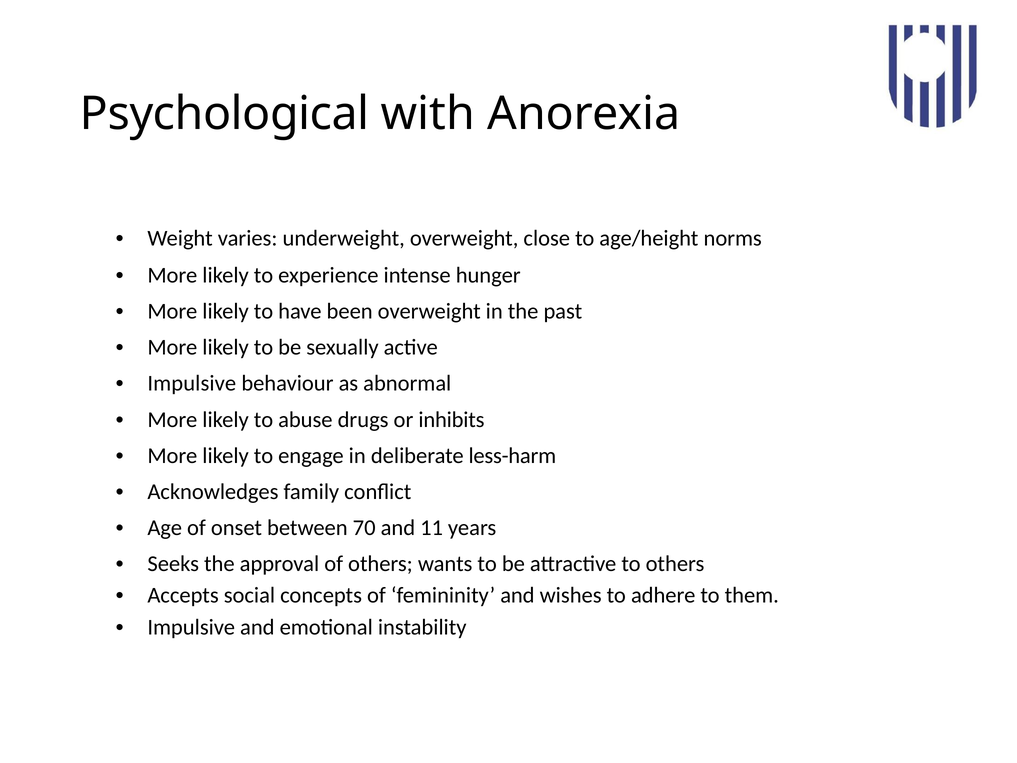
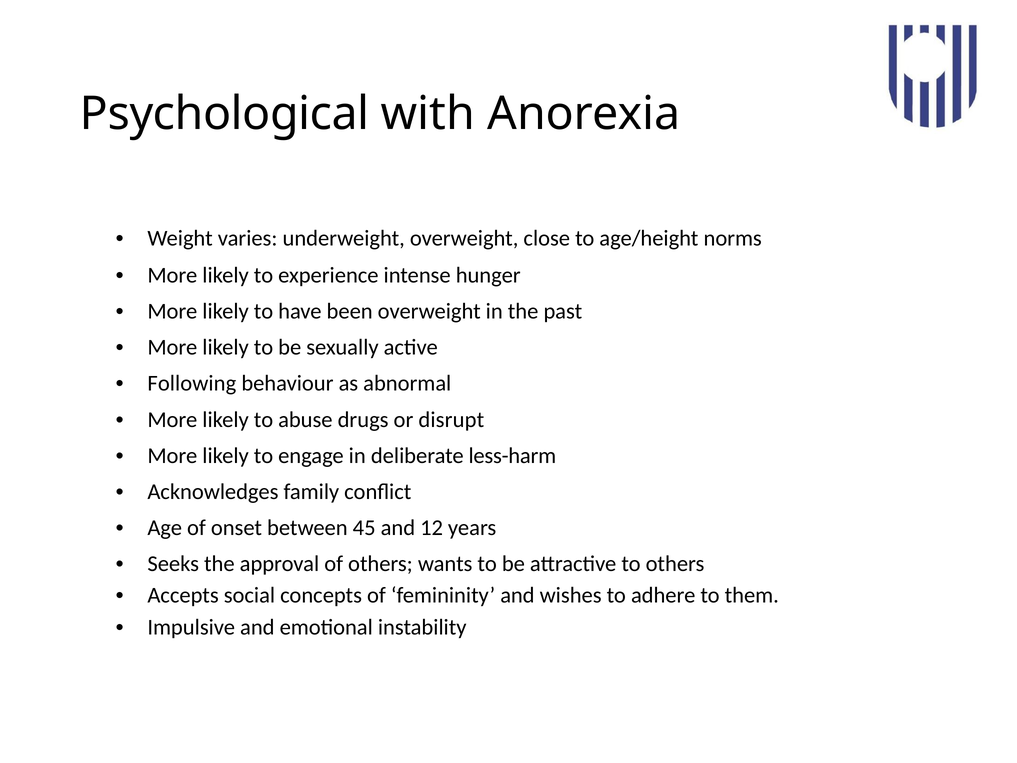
Impulsive at (192, 383): Impulsive -> Following
inhibits: inhibits -> disrupt
70: 70 -> 45
11: 11 -> 12
